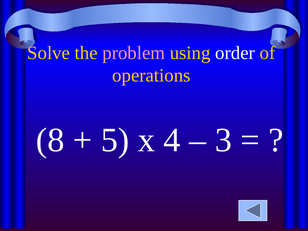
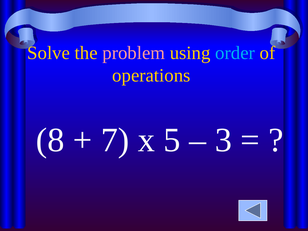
order colour: white -> light blue
5: 5 -> 7
4: 4 -> 5
